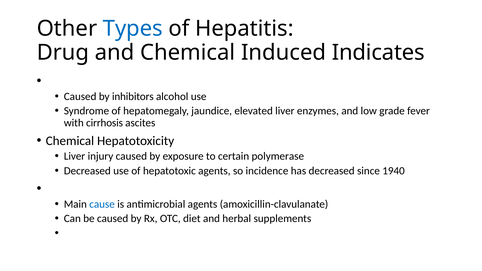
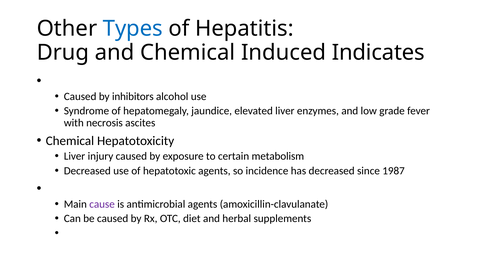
cirrhosis: cirrhosis -> necrosis
polymerase: polymerase -> metabolism
1940: 1940 -> 1987
cause colour: blue -> purple
